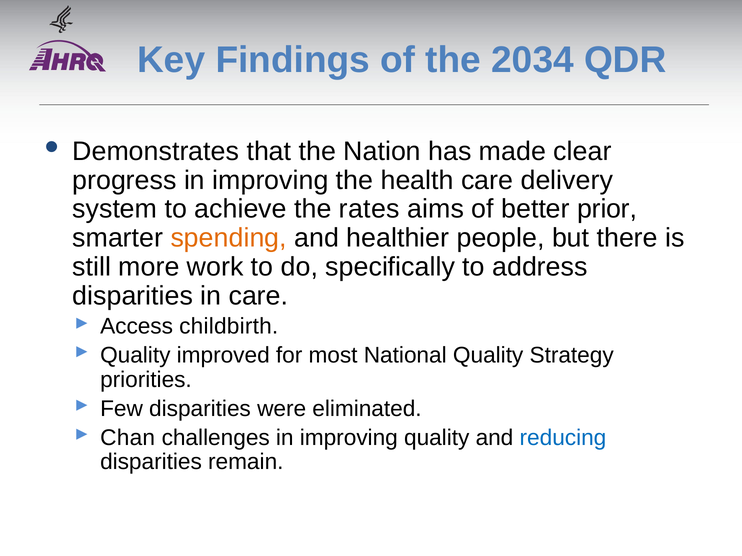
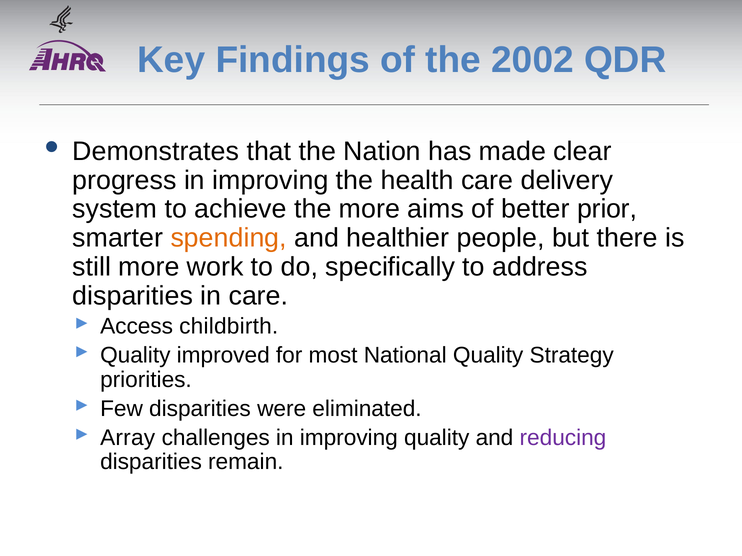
2034: 2034 -> 2002
the rates: rates -> more
Chan: Chan -> Array
reducing colour: blue -> purple
